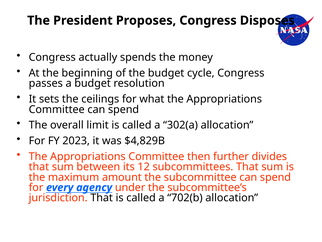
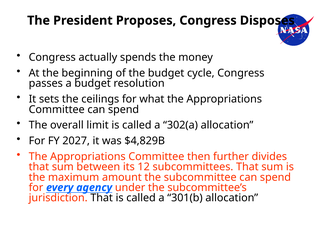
2023: 2023 -> 2027
702(b: 702(b -> 301(b
